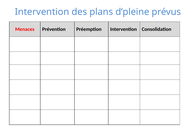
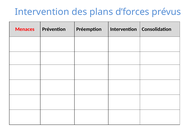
d’pleine: d’pleine -> d’forces
